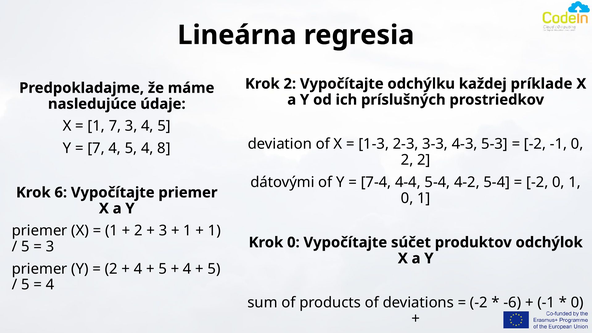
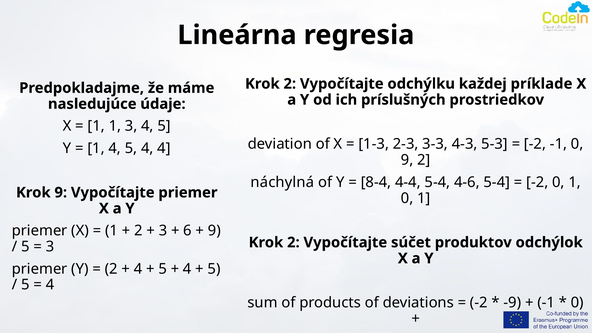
1 7: 7 -> 1
7 at (96, 148): 7 -> 1
4 8: 8 -> 4
2 at (407, 160): 2 -> 9
dátovými: dátovými -> náchylná
7-4: 7-4 -> 8-4
4-2: 4-2 -> 4-6
Krok 6: 6 -> 9
1 at (188, 231): 1 -> 6
1 at (214, 231): 1 -> 9
0 at (293, 242): 0 -> 2
-6: -6 -> -9
